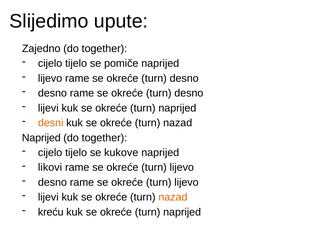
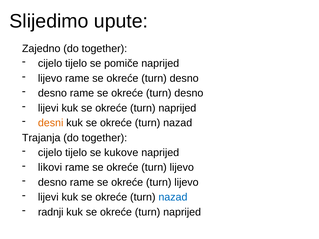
Naprijed at (41, 138): Naprijed -> Trajanja
nazad at (173, 197) colour: orange -> blue
kreću: kreću -> radnji
